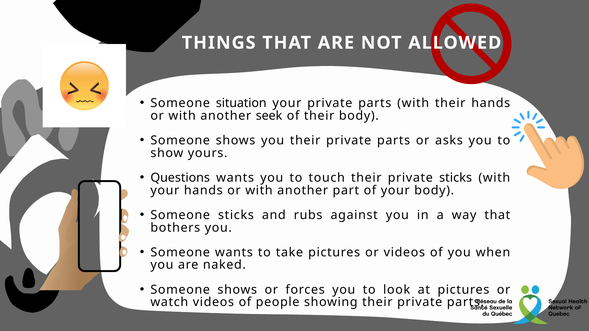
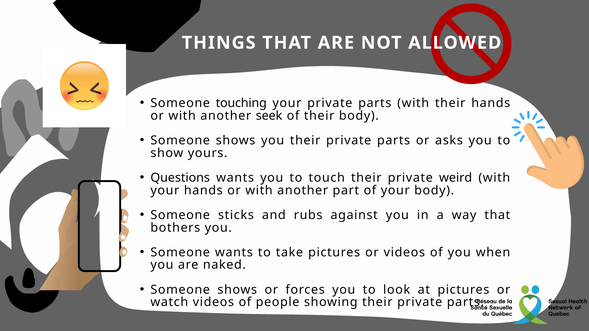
situation: situation -> touching
private sticks: sticks -> weird
